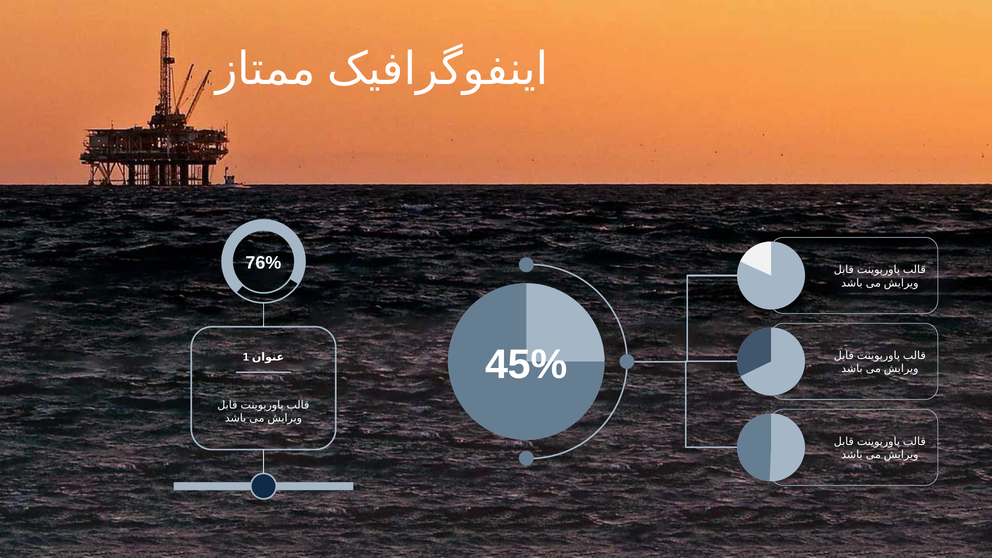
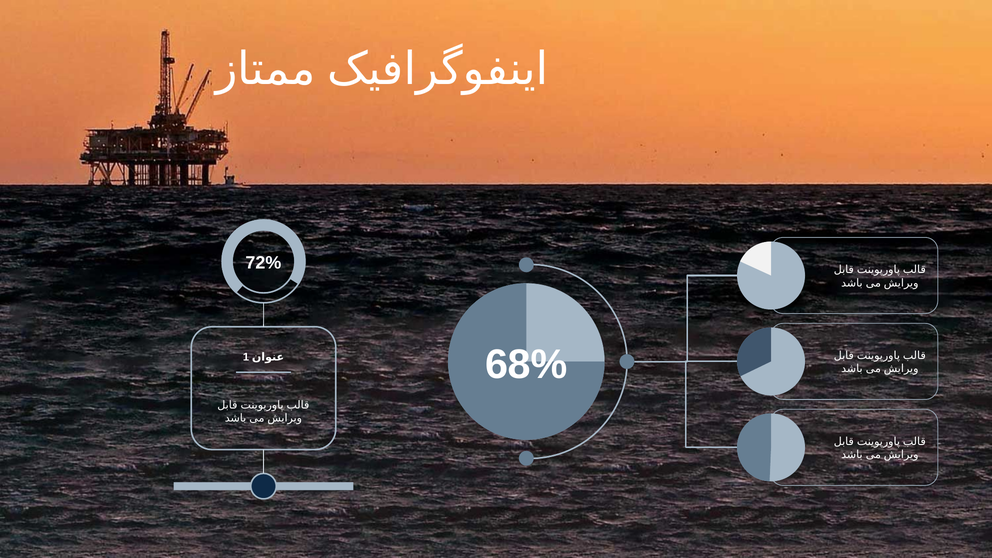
76%: 76% -> 72%
45%: 45% -> 68%
